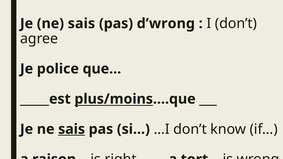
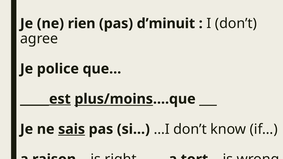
sais at (81, 24): sais -> rien
d’wrong: d’wrong -> d’minuit
_____est underline: none -> present
